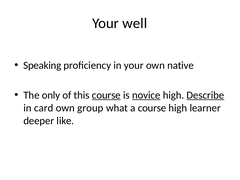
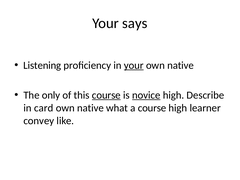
well: well -> says
Speaking: Speaking -> Listening
your at (134, 65) underline: none -> present
Describe underline: present -> none
group at (90, 108): group -> native
deeper: deeper -> convey
